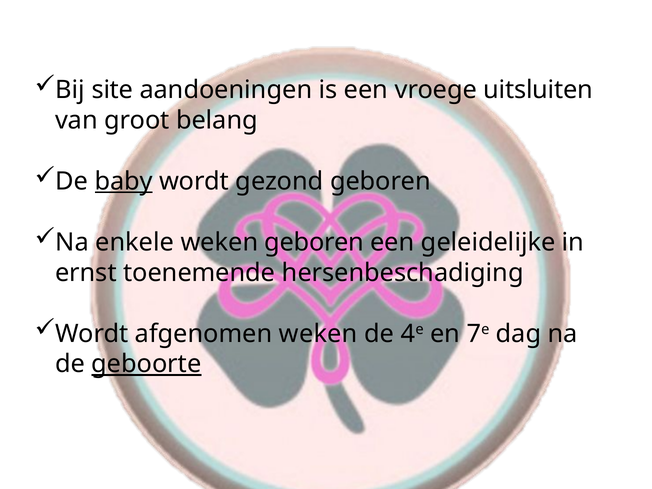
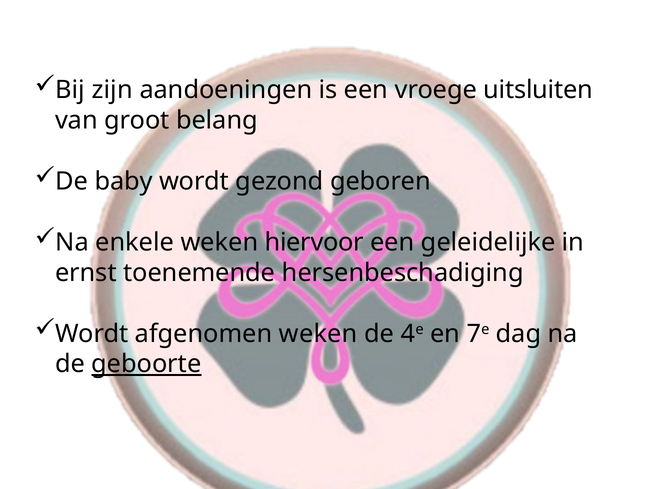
site: site -> zijn
baby underline: present -> none
weken geboren: geboren -> hiervoor
